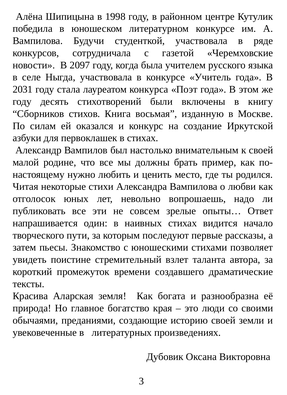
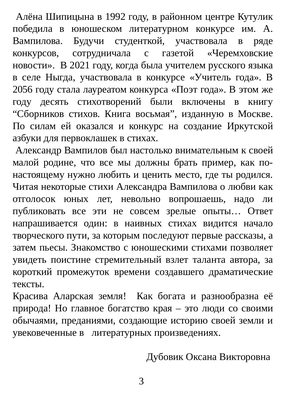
1998: 1998 -> 1992
2097: 2097 -> 2021
2031: 2031 -> 2056
